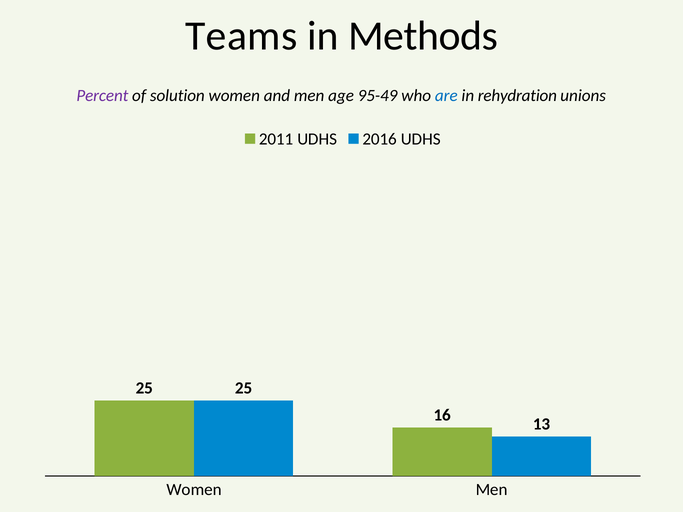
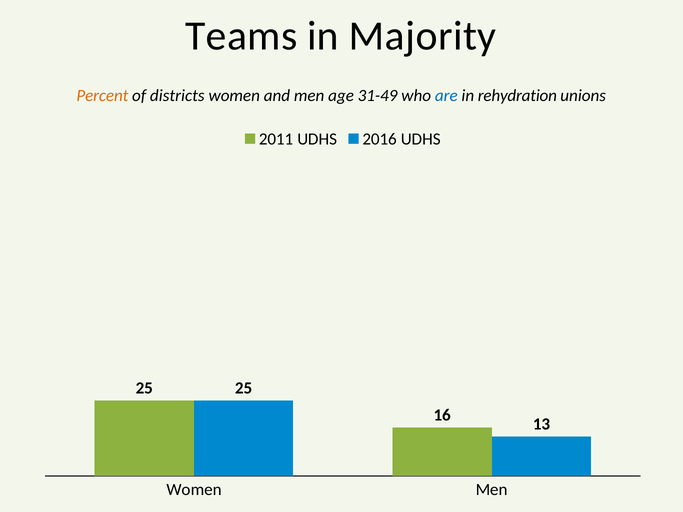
Methods: Methods -> Majority
Percent colour: purple -> orange
solution: solution -> districts
95-49: 95-49 -> 31-49
